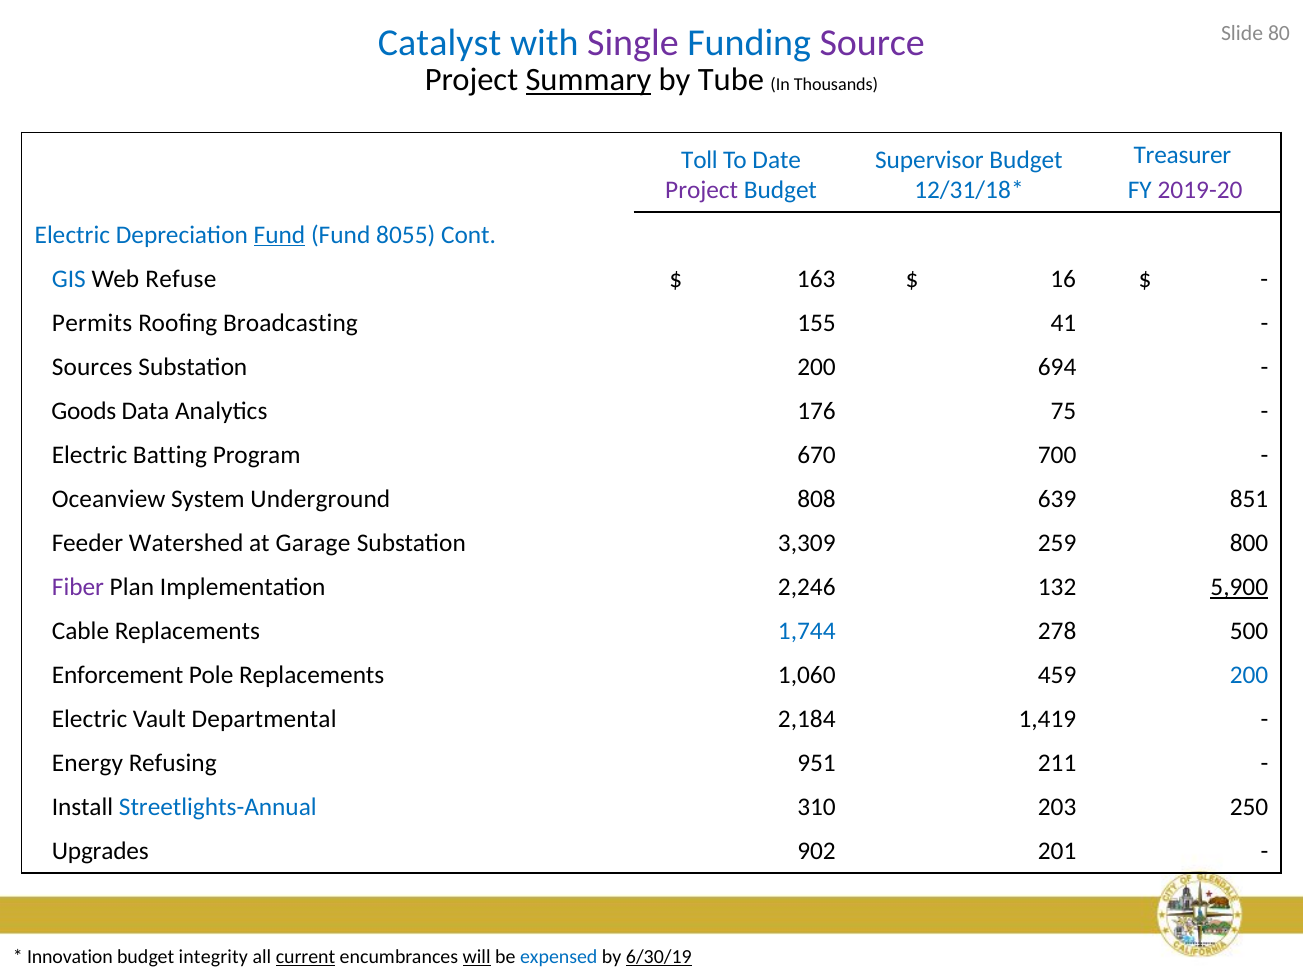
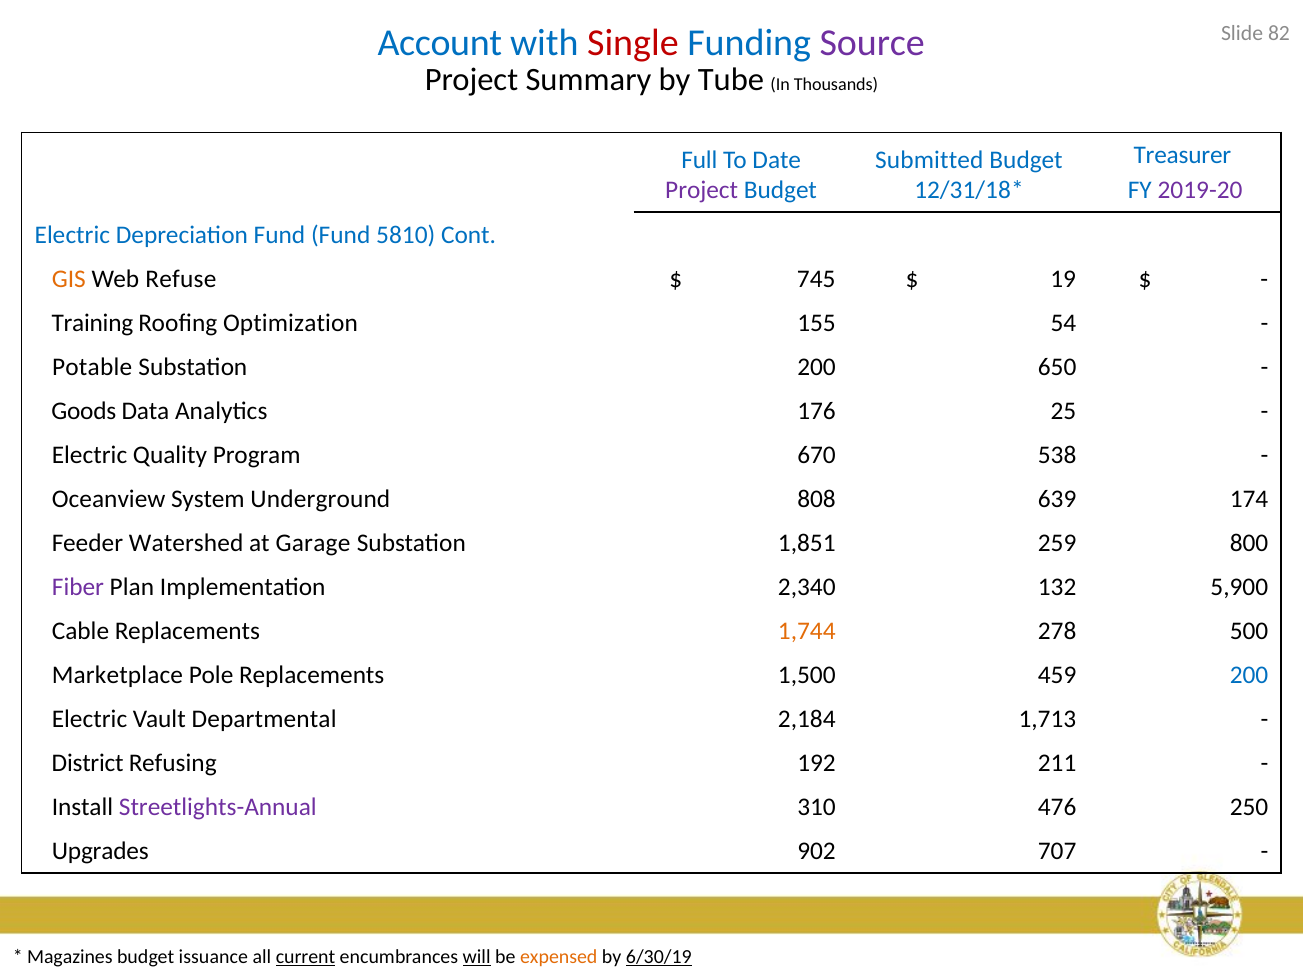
80: 80 -> 82
Catalyst: Catalyst -> Account
Single colour: purple -> red
Summary underline: present -> none
Toll: Toll -> Full
Supervisor: Supervisor -> Submitted
Fund at (279, 235) underline: present -> none
8055: 8055 -> 5810
GIS colour: blue -> orange
163: 163 -> 745
16: 16 -> 19
Permits: Permits -> Training
Broadcasting: Broadcasting -> Optimization
41: 41 -> 54
Sources: Sources -> Potable
694: 694 -> 650
75: 75 -> 25
Batting: Batting -> Quality
700: 700 -> 538
851: 851 -> 174
3,309: 3,309 -> 1,851
2,246: 2,246 -> 2,340
5,900 underline: present -> none
1,744 colour: blue -> orange
Enforcement: Enforcement -> Marketplace
1,060: 1,060 -> 1,500
1,419: 1,419 -> 1,713
Energy: Energy -> District
951: 951 -> 192
Streetlights-Annual colour: blue -> purple
203: 203 -> 476
201: 201 -> 707
Innovation: Innovation -> Magazines
integrity: integrity -> issuance
expensed colour: blue -> orange
